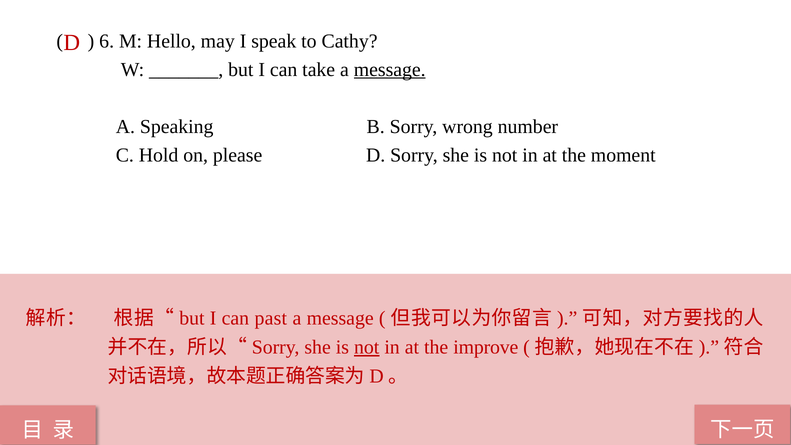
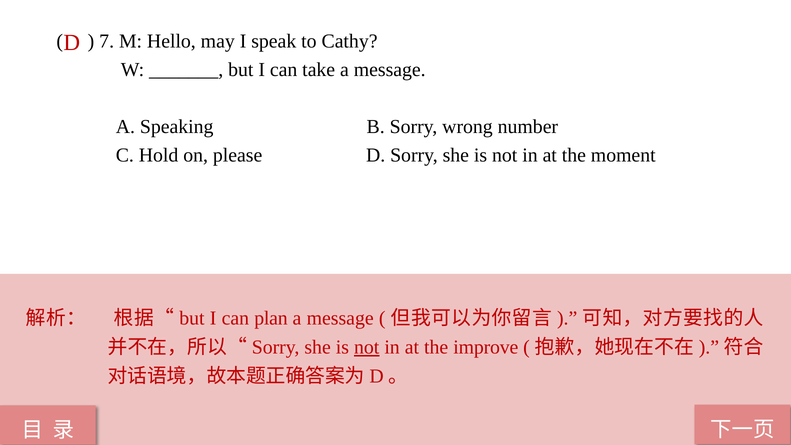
6: 6 -> 7
message at (390, 70) underline: present -> none
past: past -> plan
